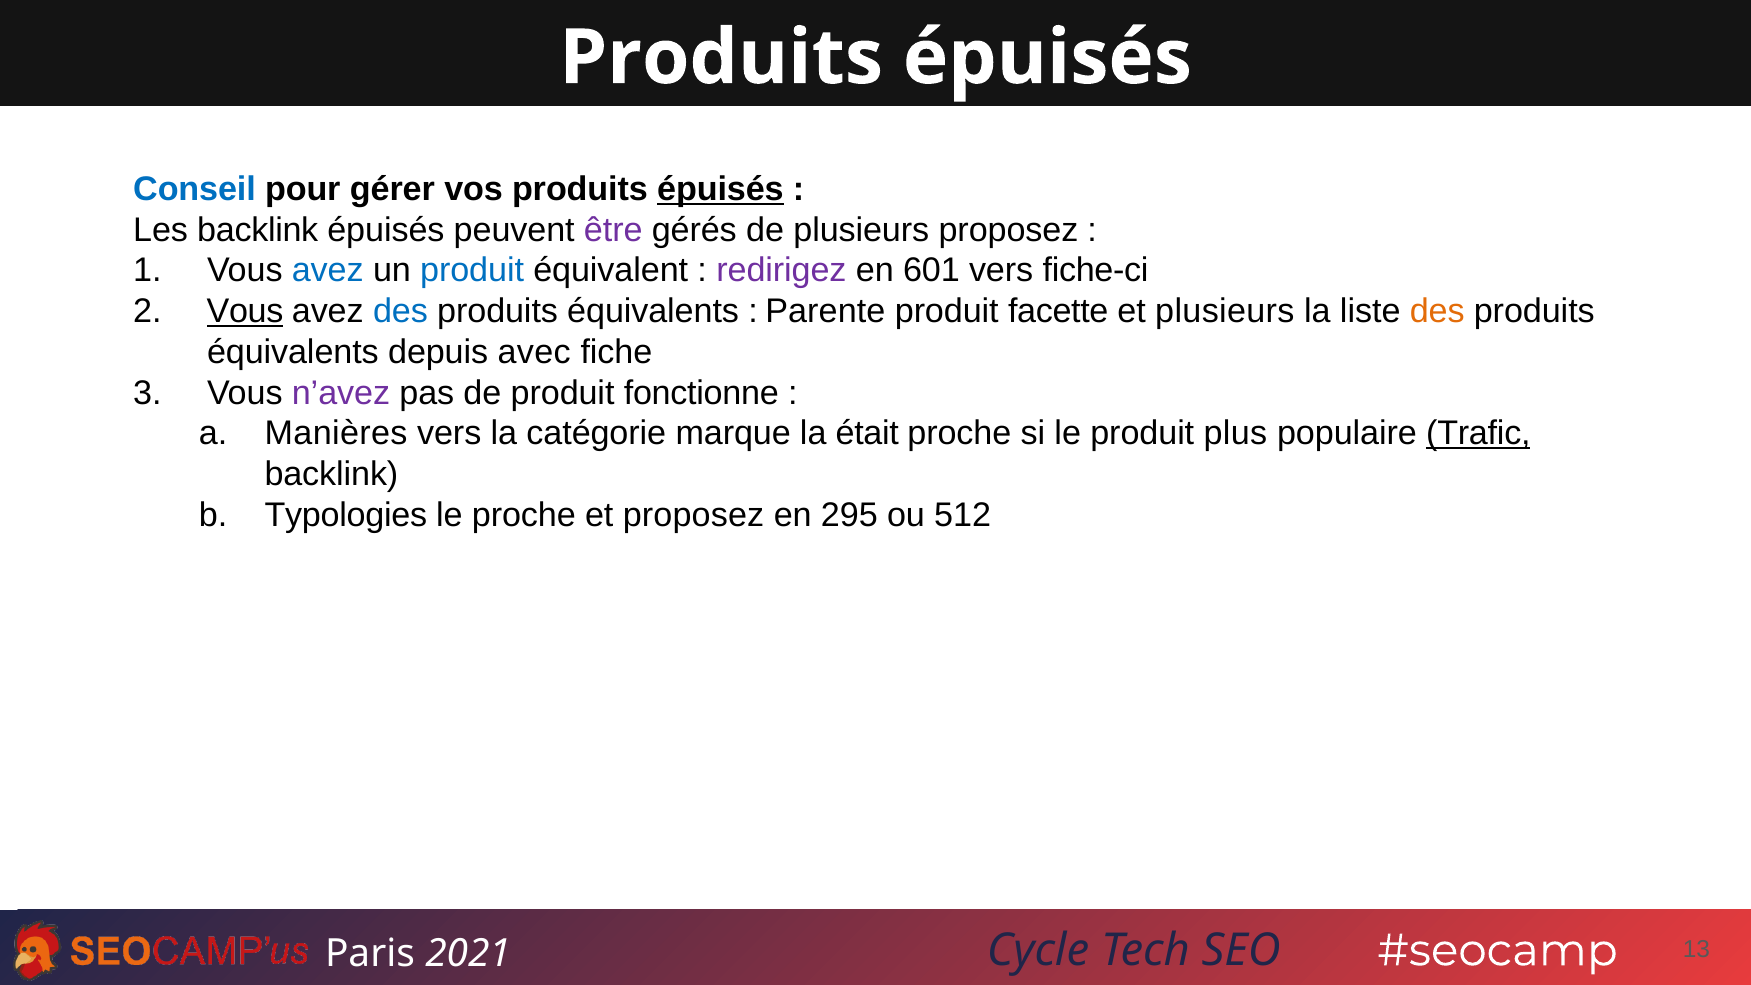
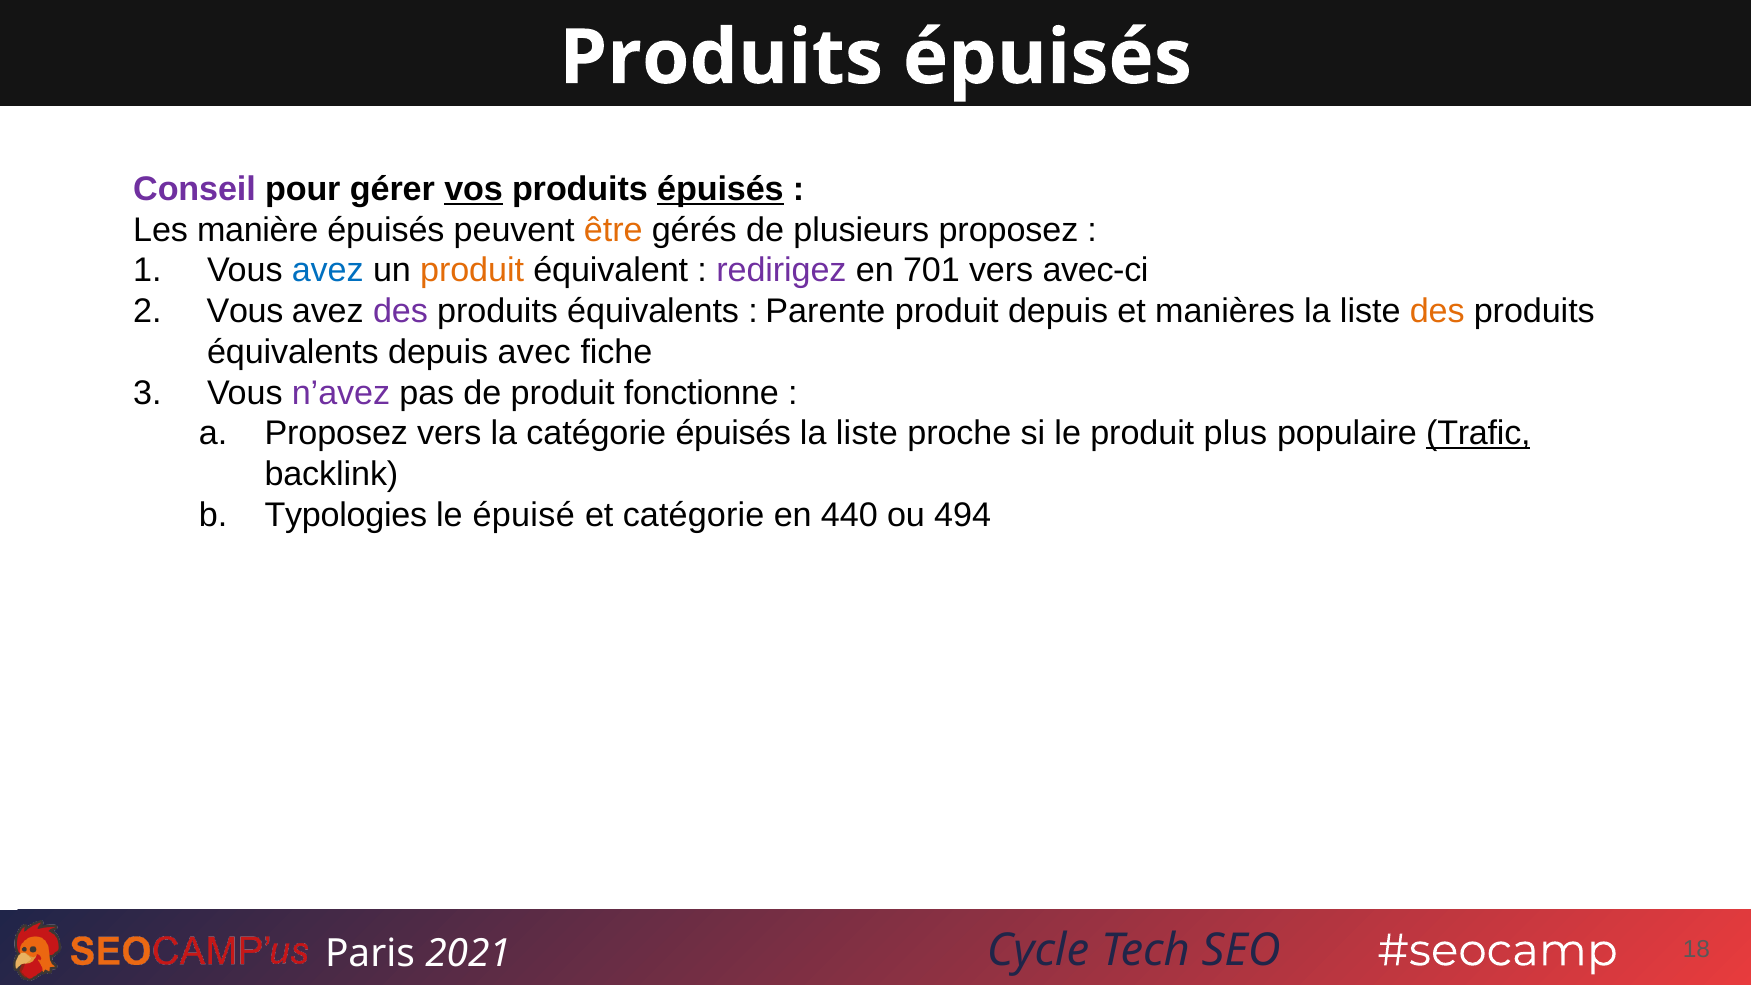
Conseil colour: blue -> purple
vos underline: none -> present
Les backlink: backlink -> manière
être colour: purple -> orange
produit at (472, 271) colour: blue -> orange
601: 601 -> 701
fiche-ci: fiche-ci -> avec-ci
Vous at (245, 311) underline: present -> none
des at (400, 311) colour: blue -> purple
produit facette: facette -> depuis
et plusieurs: plusieurs -> manières
Manières at (336, 433): Manières -> Proposez
catégorie marque: marque -> épuisés
était at (867, 433): était -> liste
le proche: proche -> épuisé
et proposez: proposez -> catégorie
295: 295 -> 440
512: 512 -> 494
13: 13 -> 18
